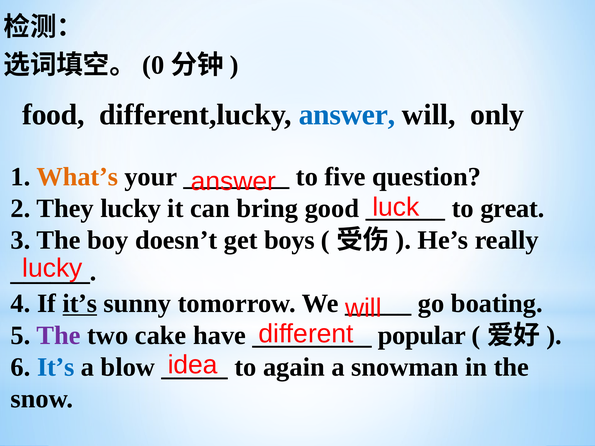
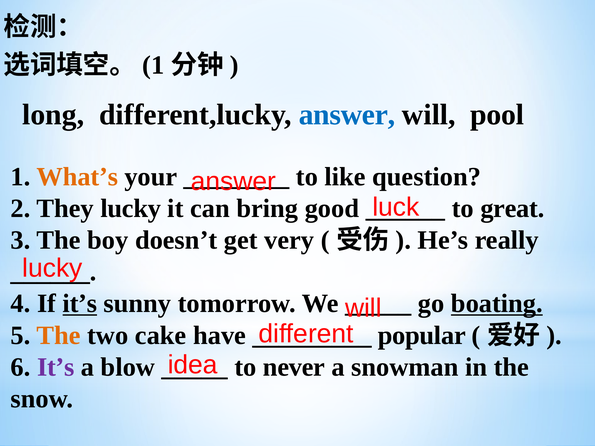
0 at (153, 65): 0 -> 1
food: food -> long
only: only -> pool
five: five -> like
boys: boys -> very
boating underline: none -> present
The at (59, 336) colour: purple -> orange
It’s at (56, 367) colour: blue -> purple
again: again -> never
